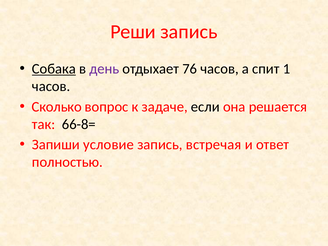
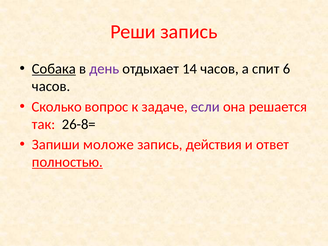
76: 76 -> 14
1: 1 -> 6
если colour: black -> purple
66-8=: 66-8= -> 26-8=
условие: условие -> моложе
встречая: встречая -> действия
полностью underline: none -> present
